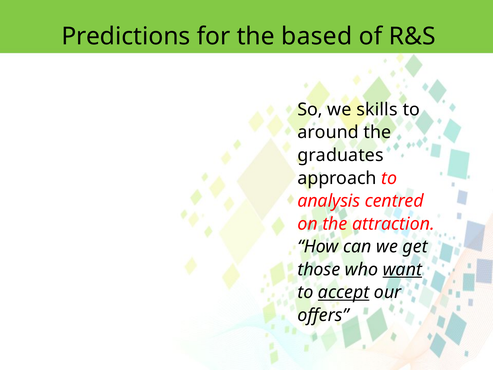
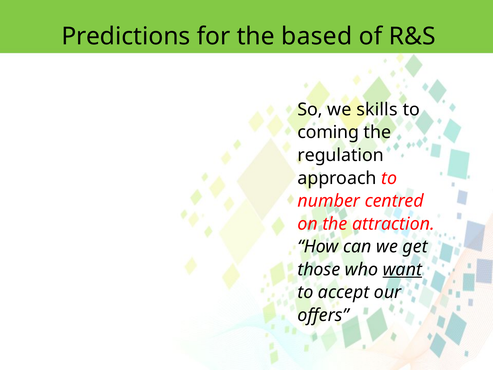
around: around -> coming
graduates: graduates -> regulation
analysis: analysis -> number
accept underline: present -> none
